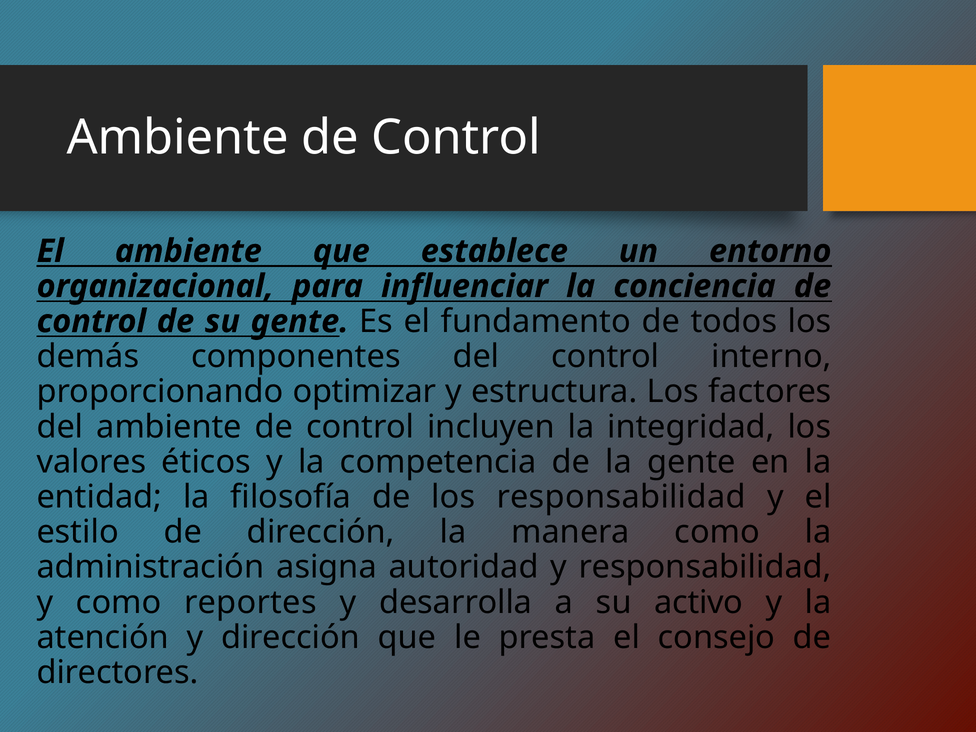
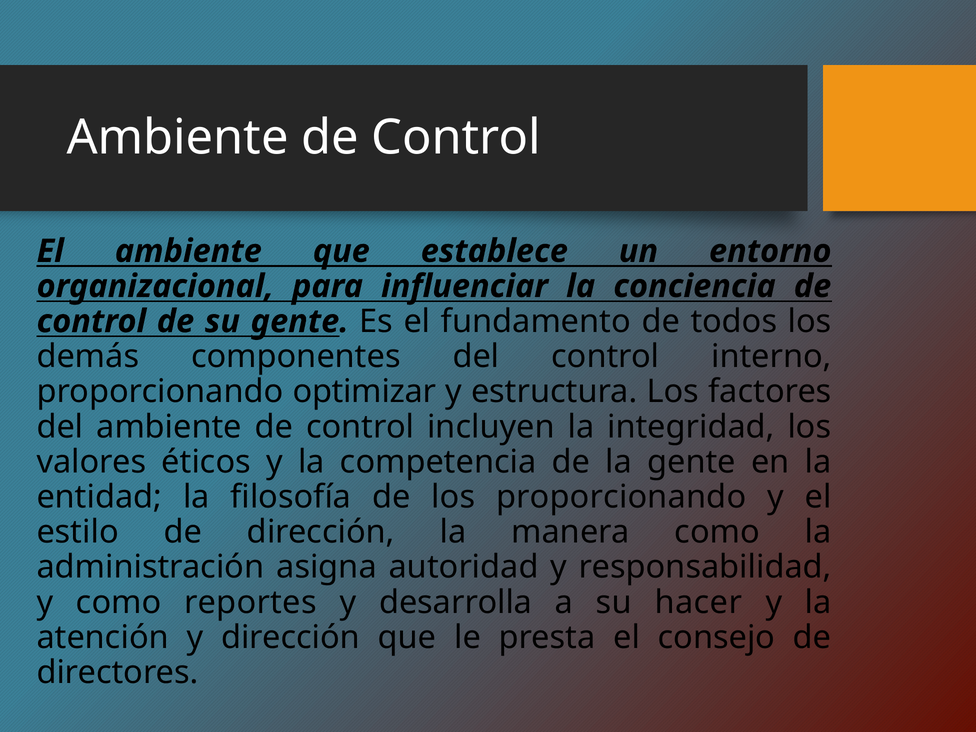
los responsabilidad: responsabilidad -> proporcionando
activo: activo -> hacer
